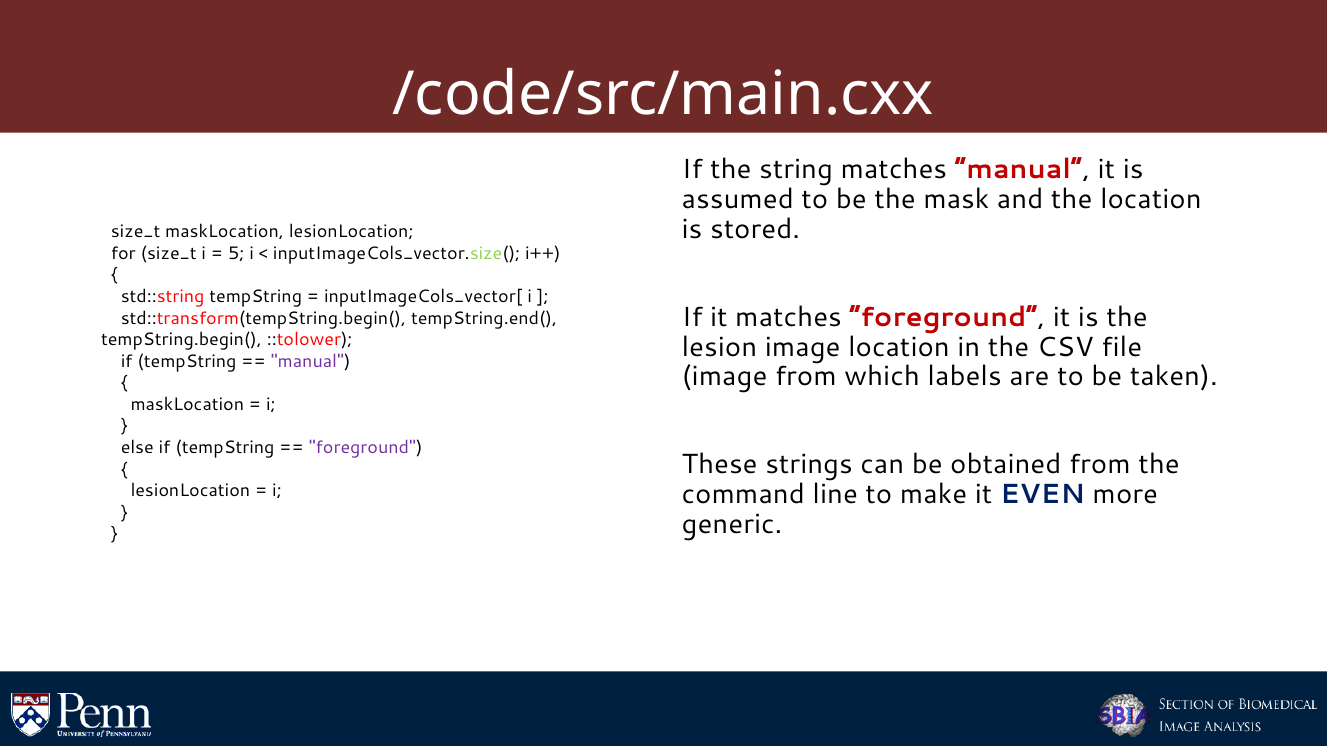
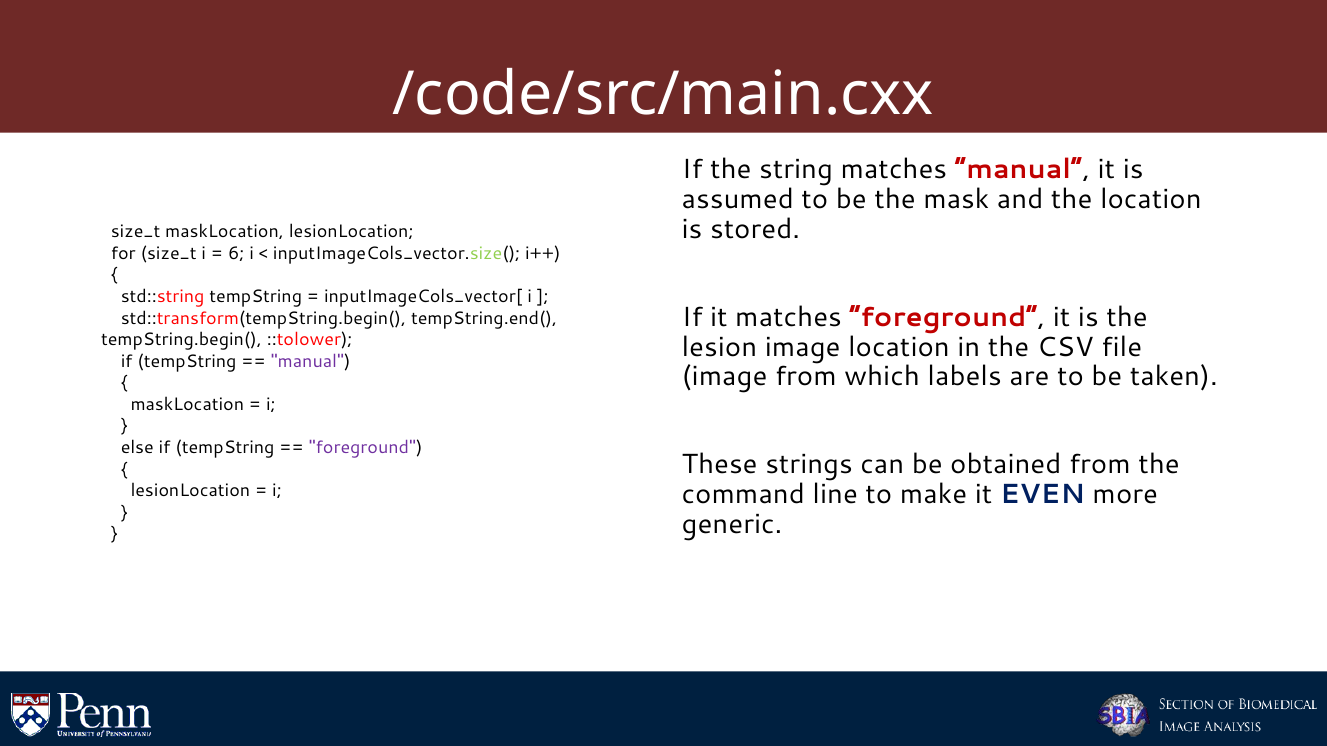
5: 5 -> 6
